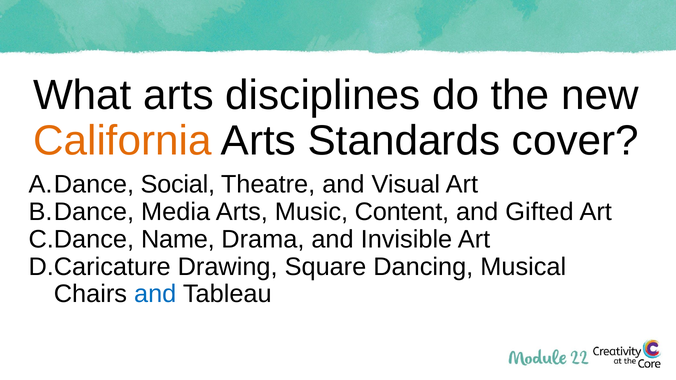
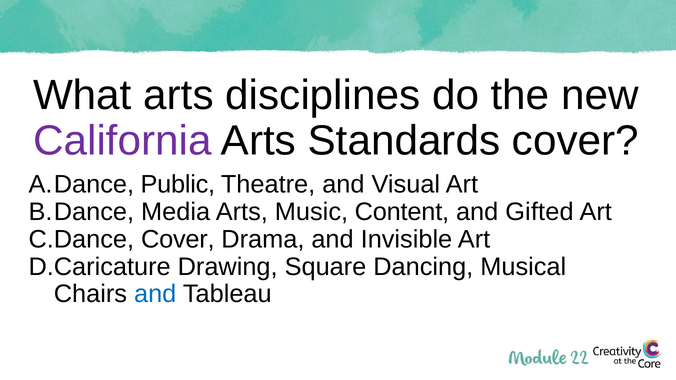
California colour: orange -> purple
Social: Social -> Public
Name at (178, 240): Name -> Cover
